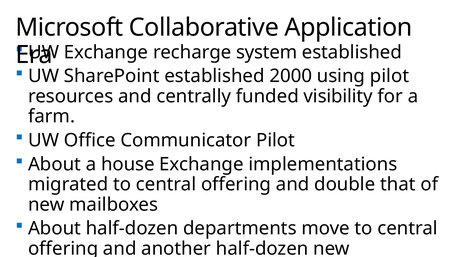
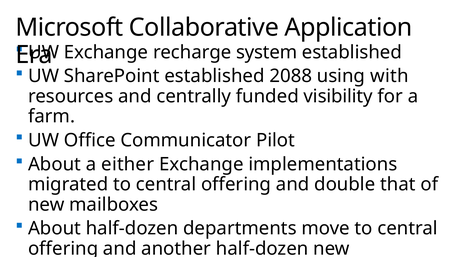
2000: 2000 -> 2088
using pilot: pilot -> with
house: house -> either
